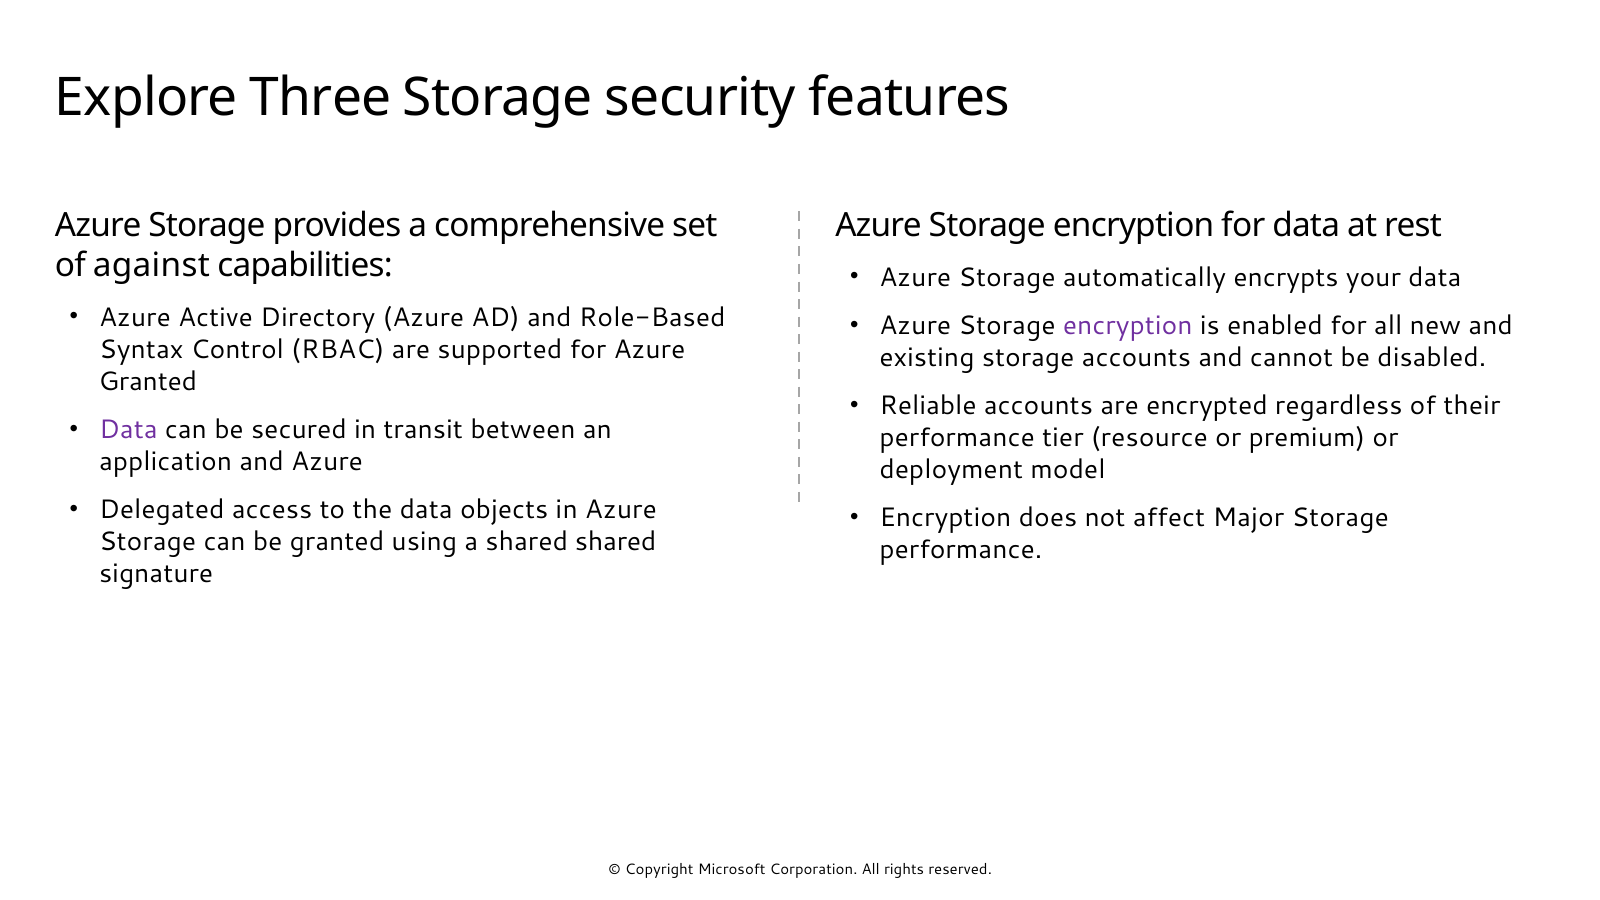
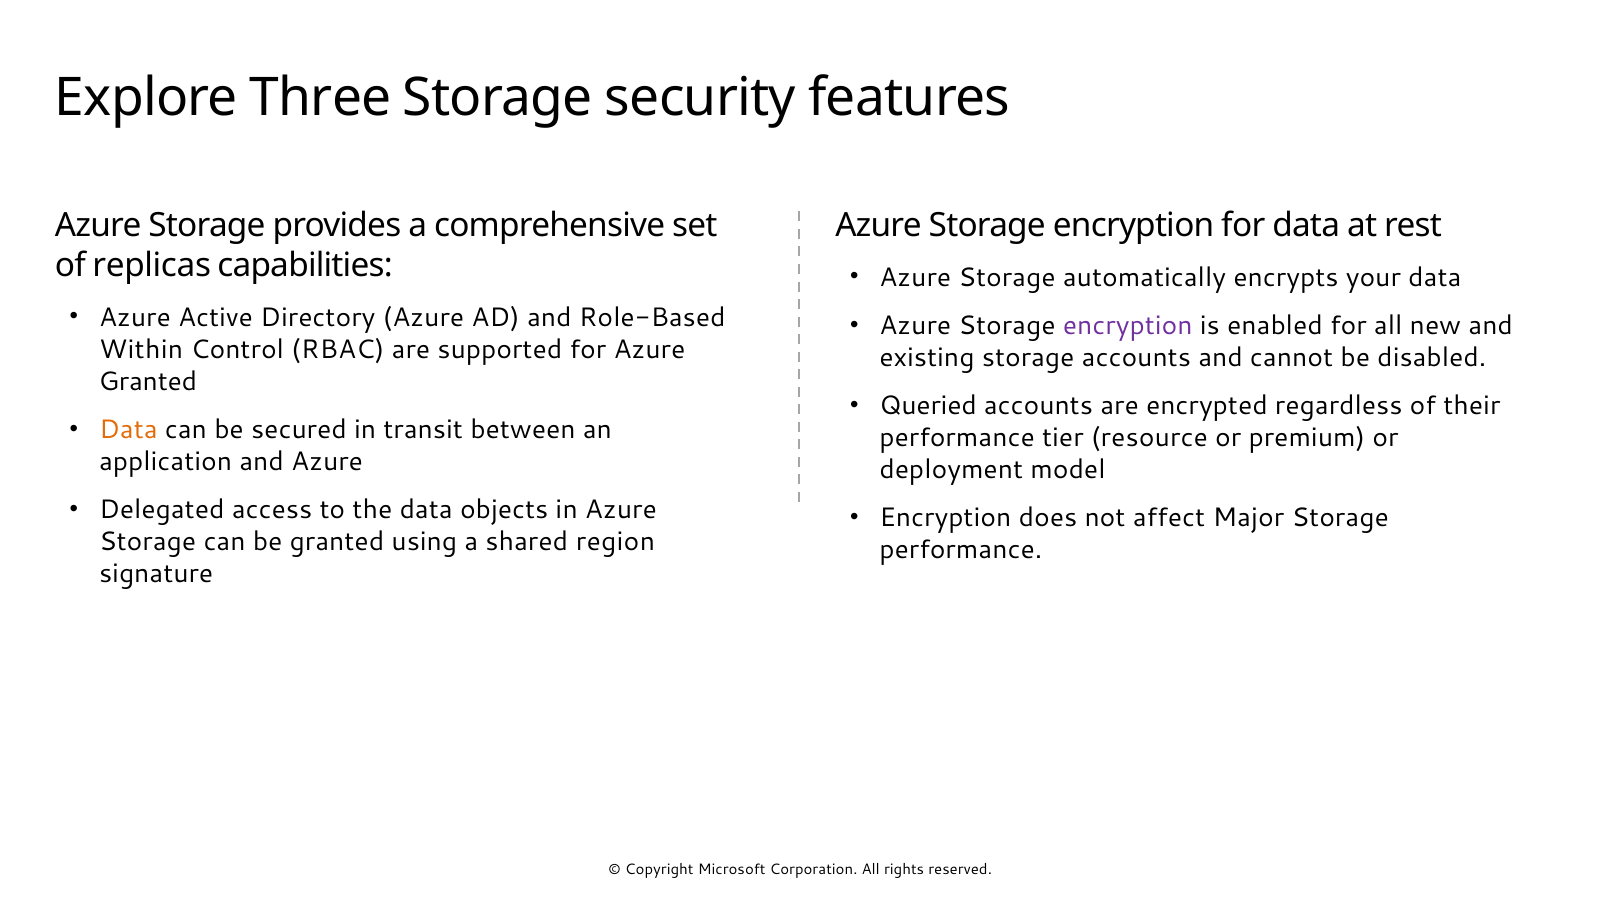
against: against -> replicas
Syntax: Syntax -> Within
Reliable: Reliable -> Queried
Data at (128, 430) colour: purple -> orange
shared shared: shared -> region
